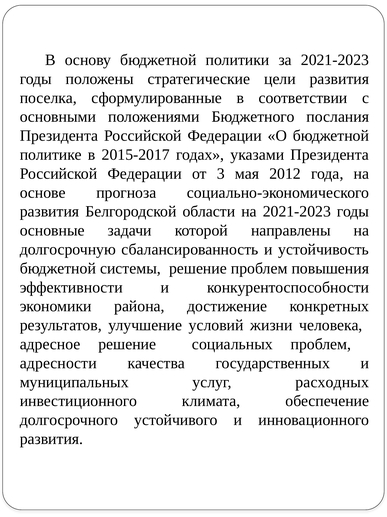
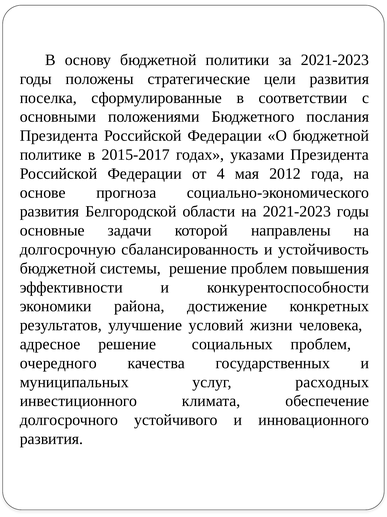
3: 3 -> 4
адресности: адресности -> очередного
